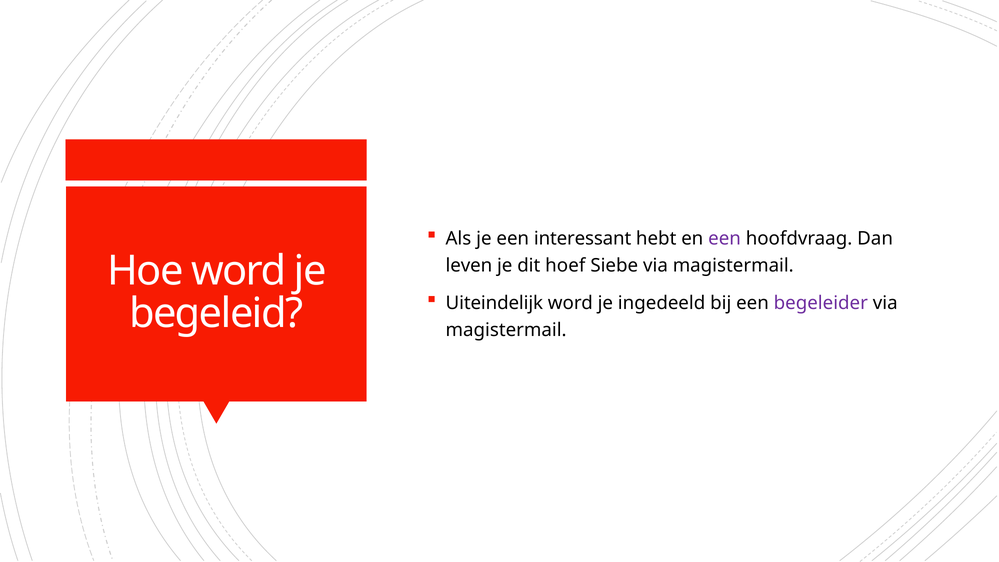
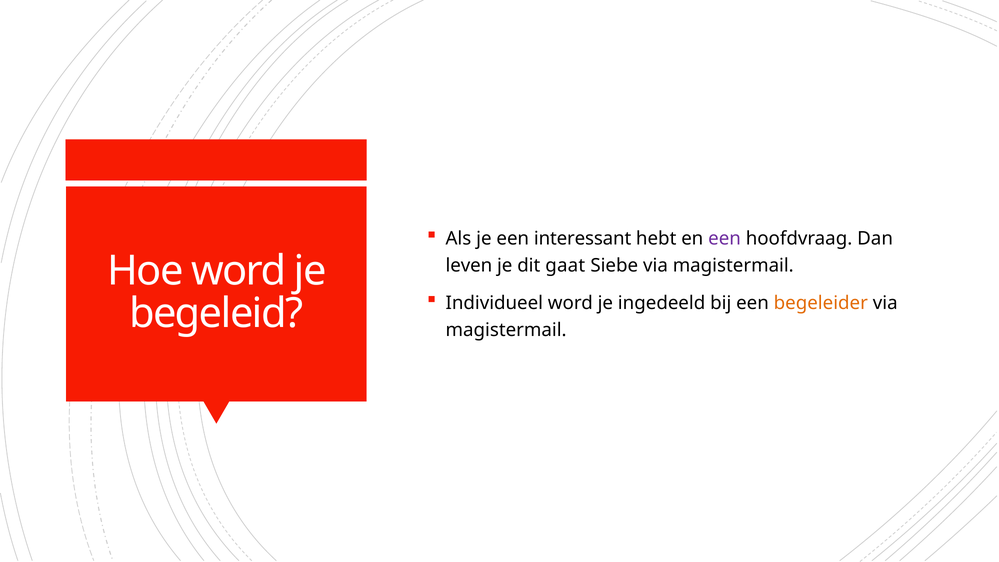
hoef: hoef -> gaat
Uiteindelijk: Uiteindelijk -> Individueel
begeleider colour: purple -> orange
